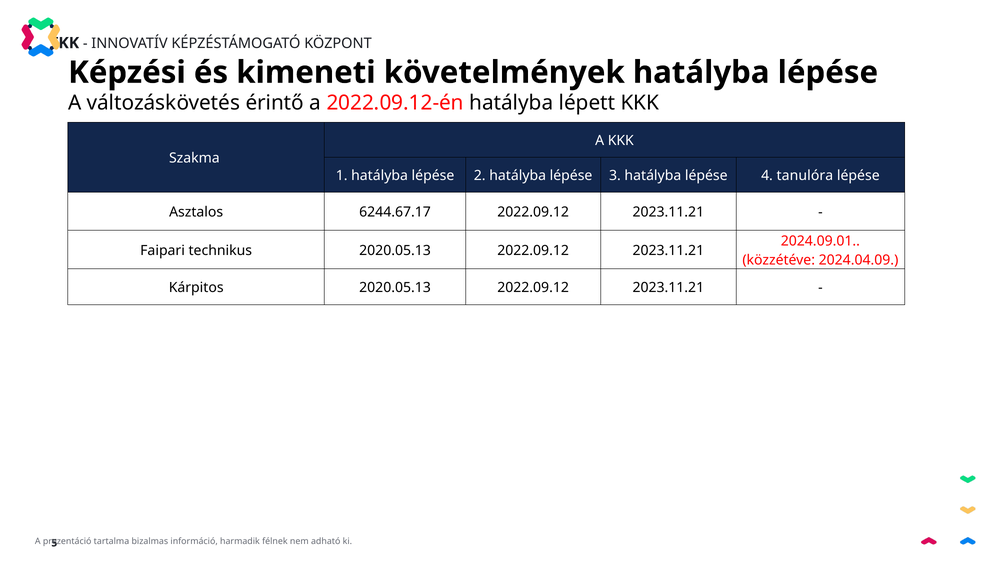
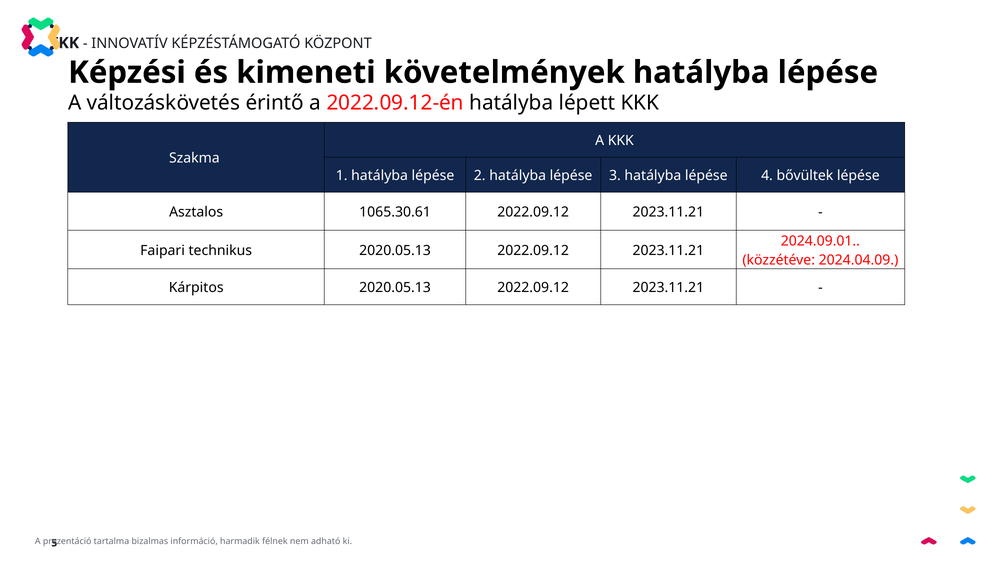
tanulóra: tanulóra -> bővültek
6244.67.17: 6244.67.17 -> 1065.30.61
